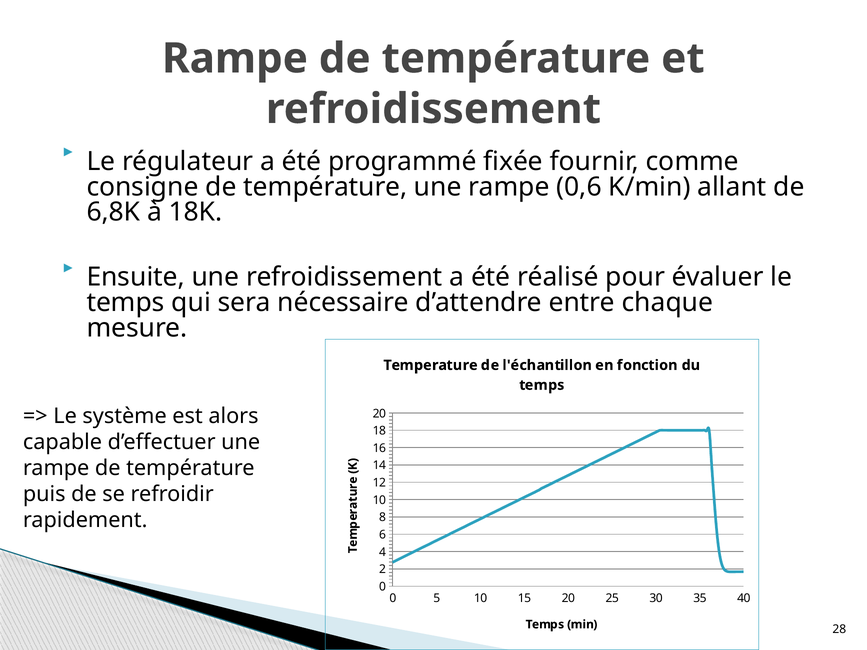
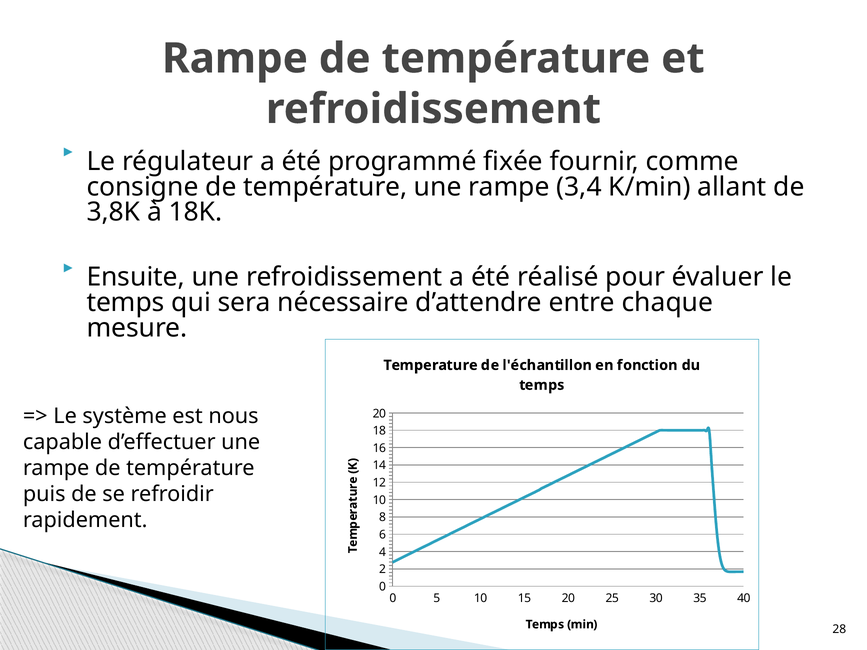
0,6: 0,6 -> 3,4
6,8K: 6,8K -> 3,8K
alors: alors -> nous
